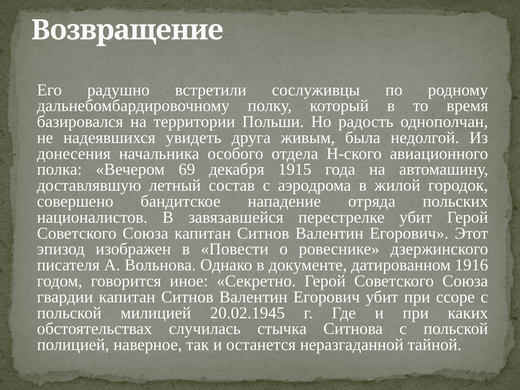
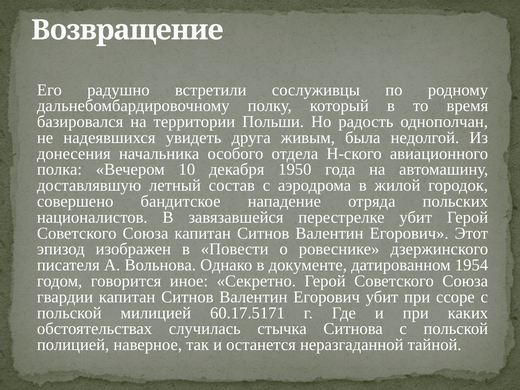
69: 69 -> 10
1915: 1915 -> 1950
1916: 1916 -> 1954
20.02.1945: 20.02.1945 -> 60.17.5171
